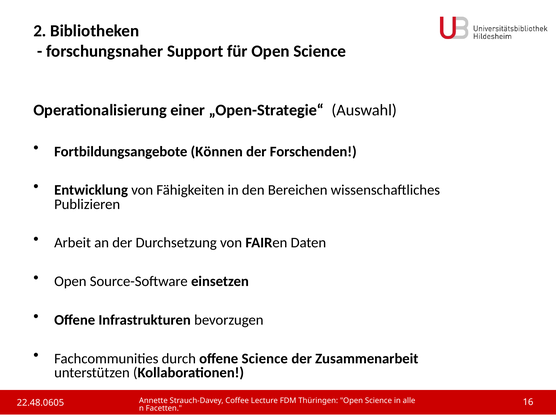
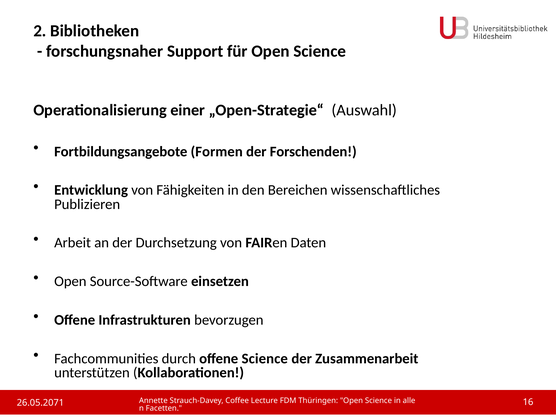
Können: Können -> Formen
22.48.0605: 22.48.0605 -> 26.05.2071
